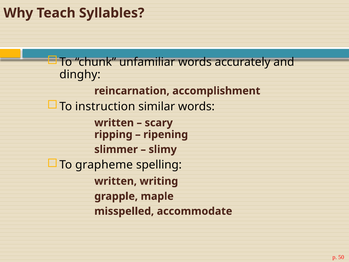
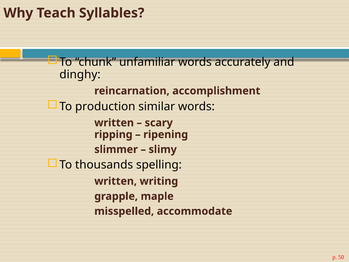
instruction: instruction -> production
grapheme: grapheme -> thousands
